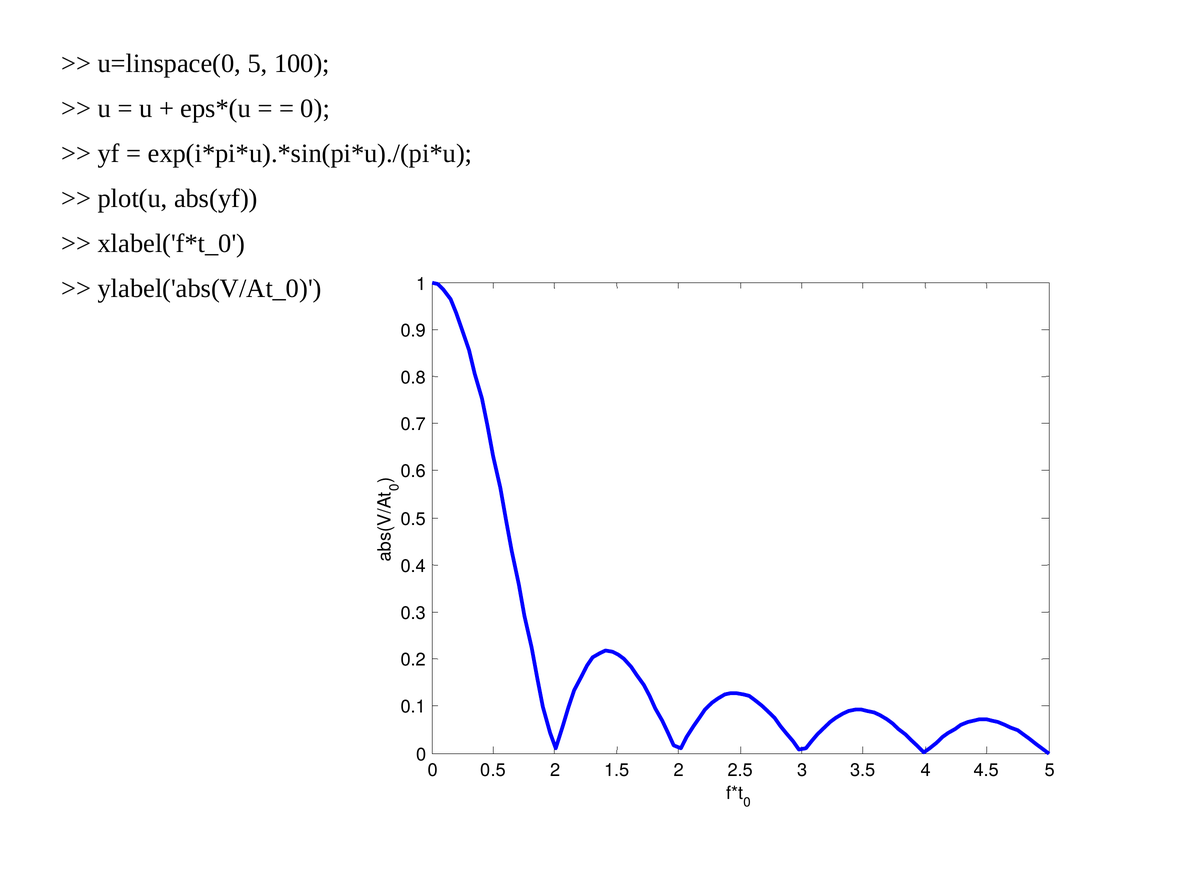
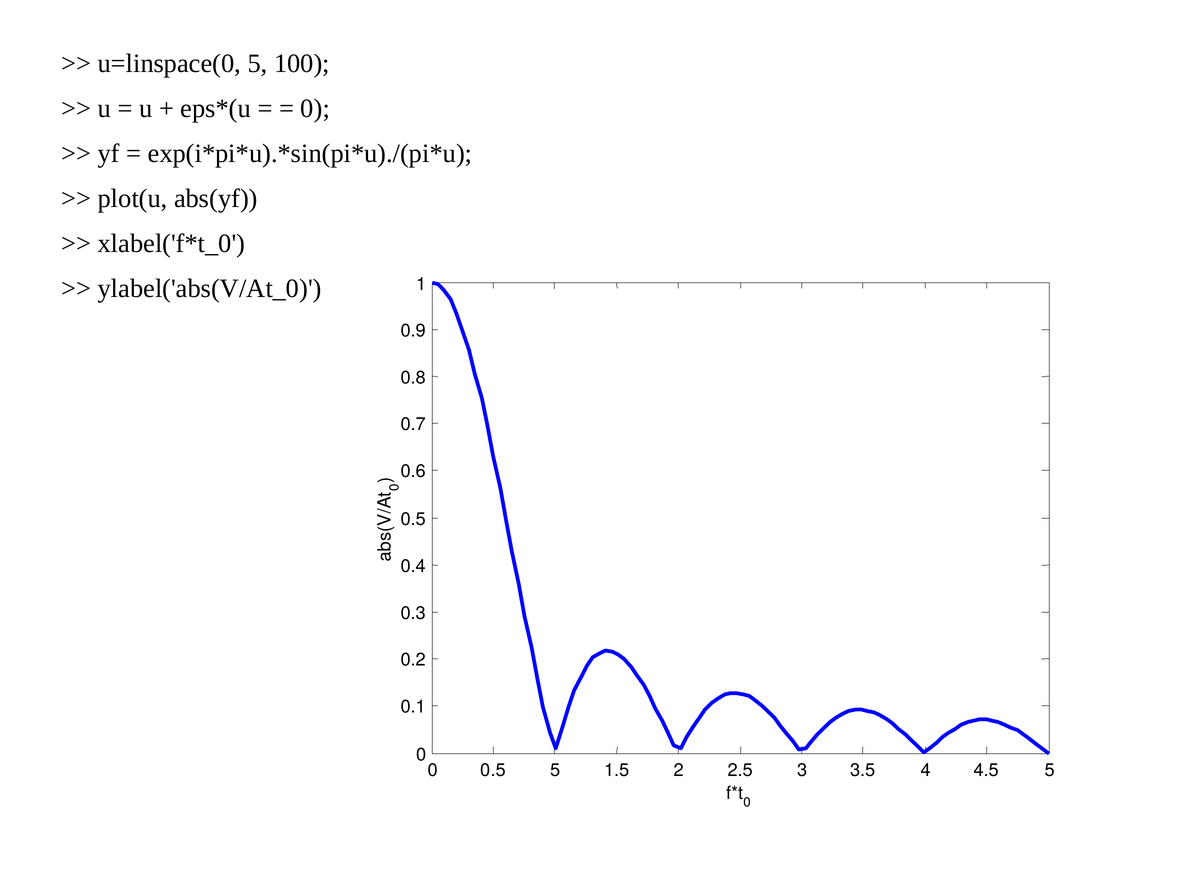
0.5 2: 2 -> 5
